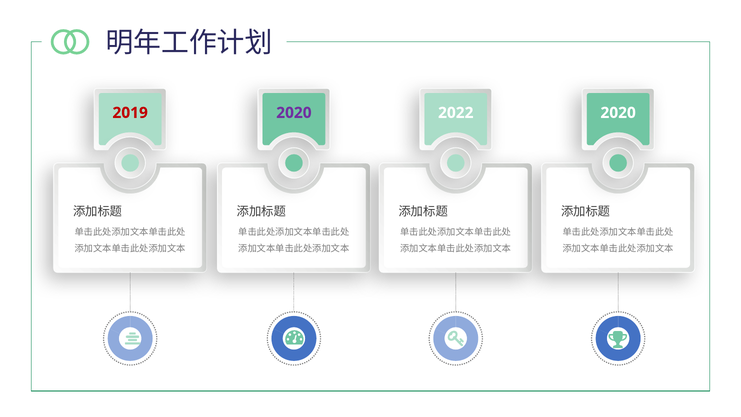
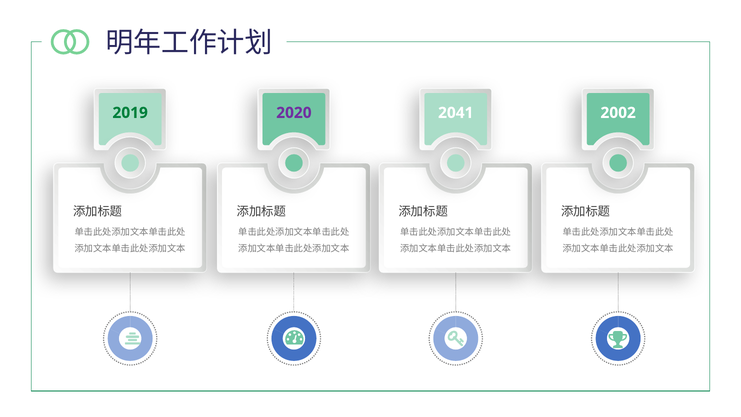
2019 colour: red -> green
2022: 2022 -> 2041
2020 at (618, 113): 2020 -> 2002
